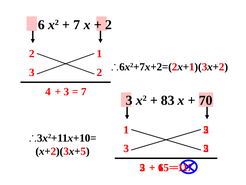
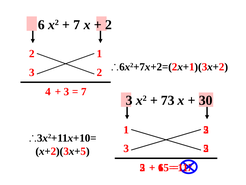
83: 83 -> 73
70: 70 -> 30
